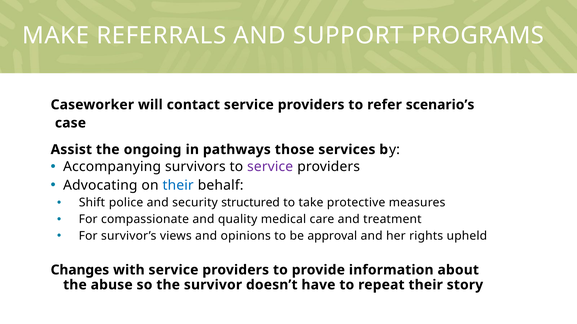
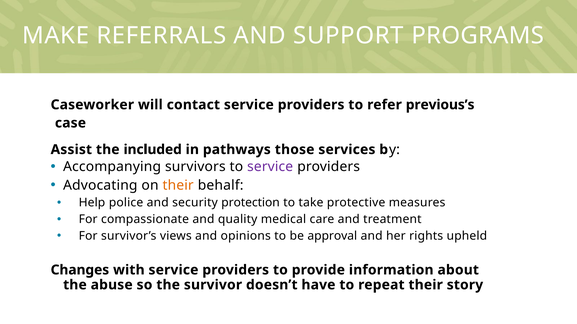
scenario’s: scenario’s -> previous’s
ongoing: ongoing -> included
their at (178, 185) colour: blue -> orange
Shift: Shift -> Help
structured: structured -> protection
